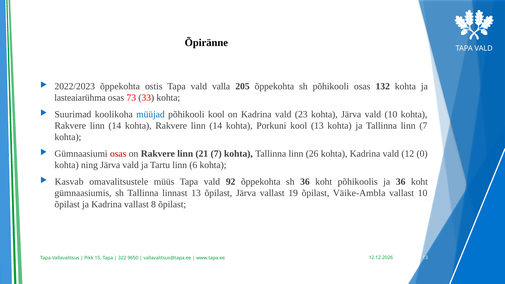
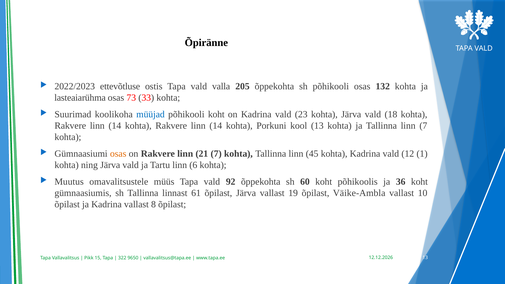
2022/2023 õppekohta: õppekohta -> ettevõtluse
põhikooli kool: kool -> koht
vald 10: 10 -> 18
osas at (118, 154) colour: red -> orange
26: 26 -> 45
0: 0 -> 1
Kasvab: Kasvab -> Muutus
sh 36: 36 -> 60
linnast 13: 13 -> 61
